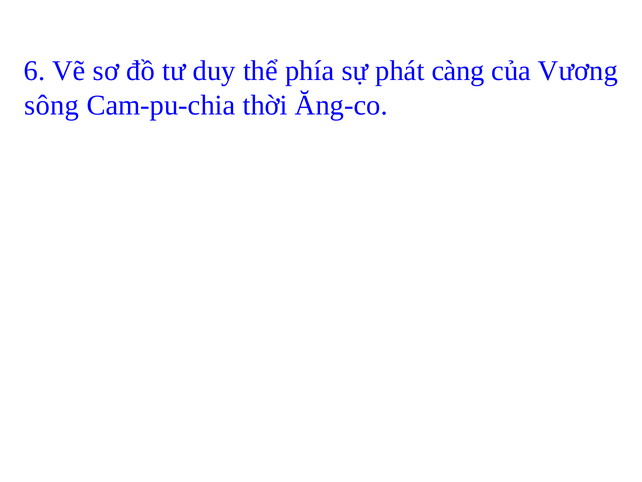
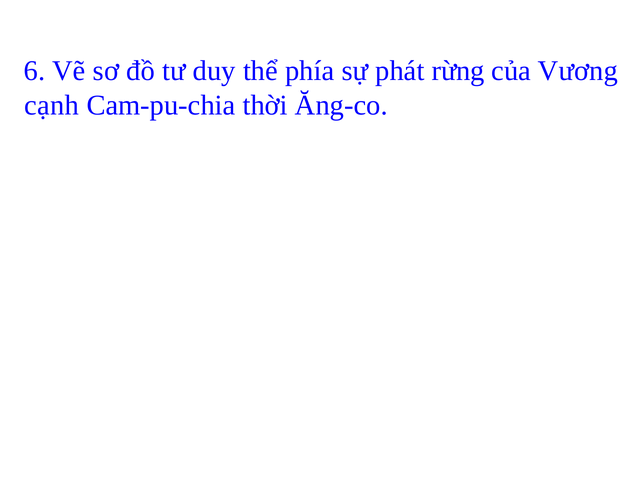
càng: càng -> rừng
sông: sông -> cạnh
